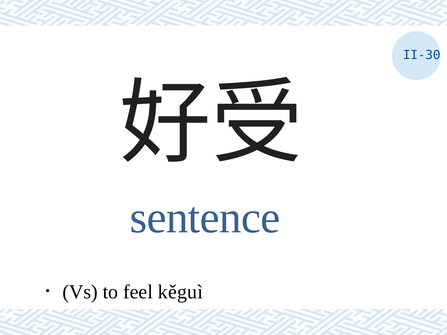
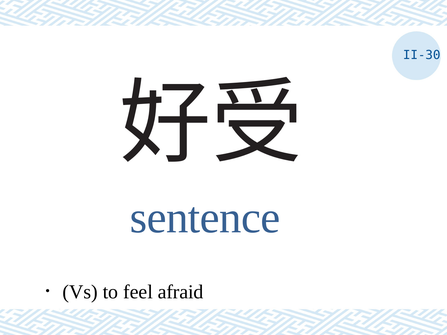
kěguì: kěguì -> afraid
